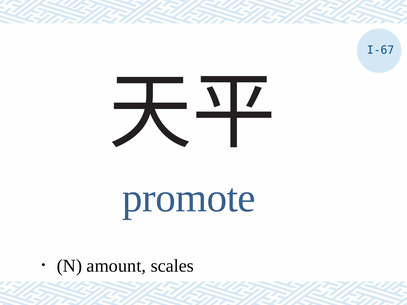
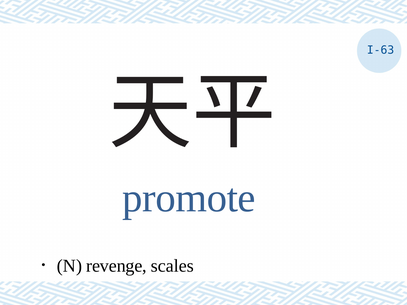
I-67: I-67 -> I-63
amount: amount -> revenge
